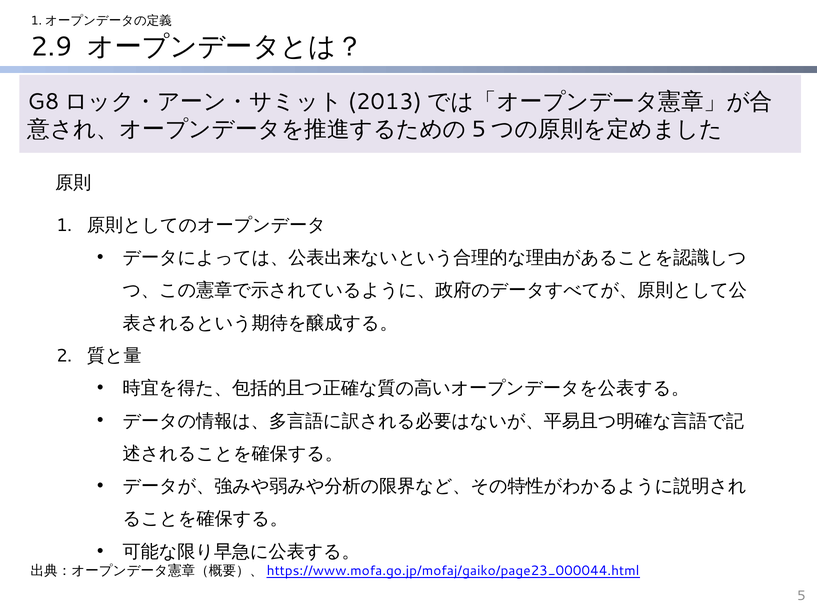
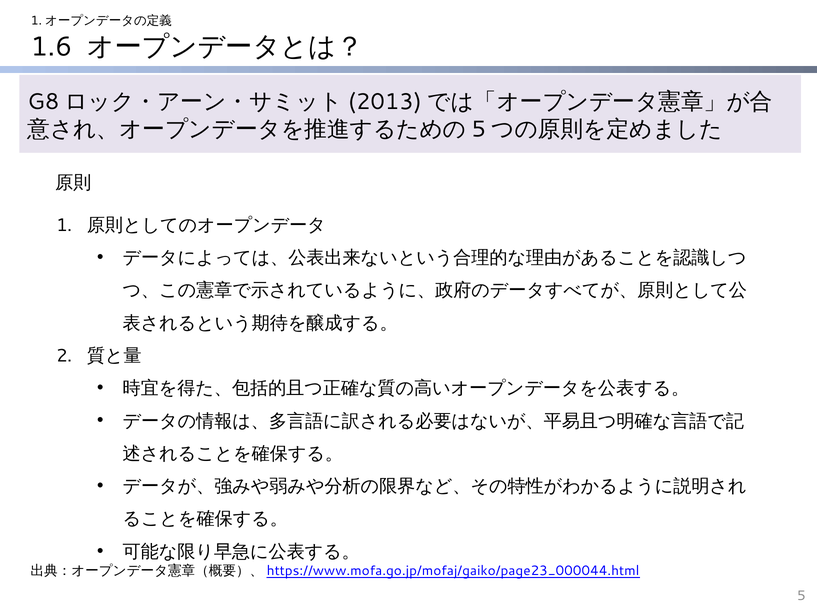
2.9: 2.9 -> 1.6
